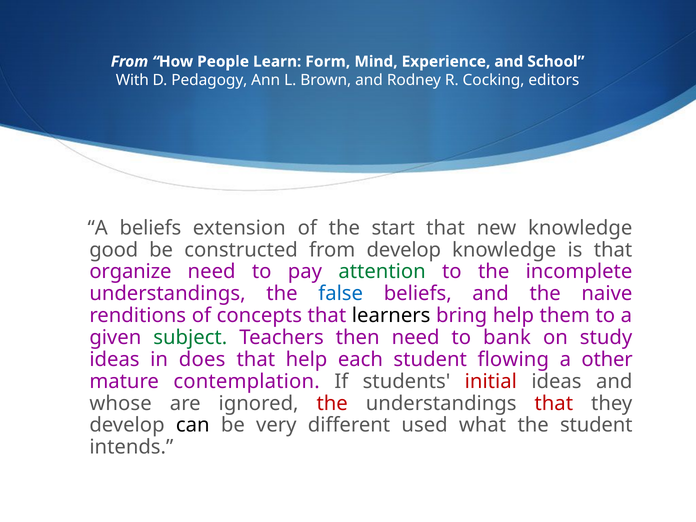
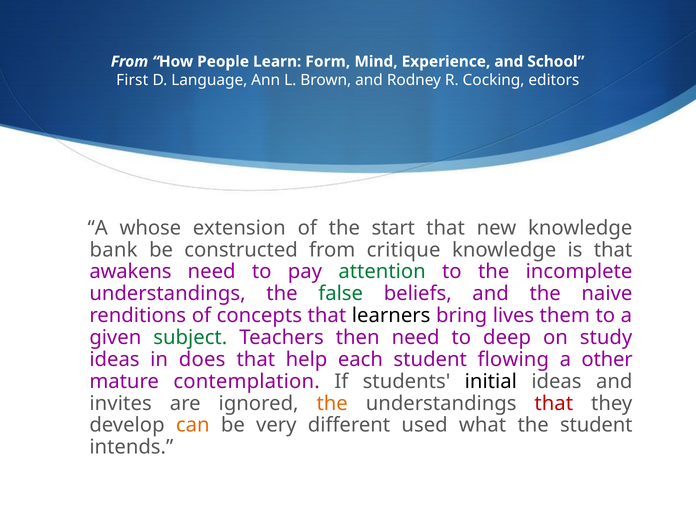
With: With -> First
Pedagogy: Pedagogy -> Language
A beliefs: beliefs -> whose
good: good -> bank
from develop: develop -> critique
organize: organize -> awakens
false colour: blue -> green
bring help: help -> lives
bank: bank -> deep
initial colour: red -> black
whose: whose -> invites
the at (332, 403) colour: red -> orange
can colour: black -> orange
